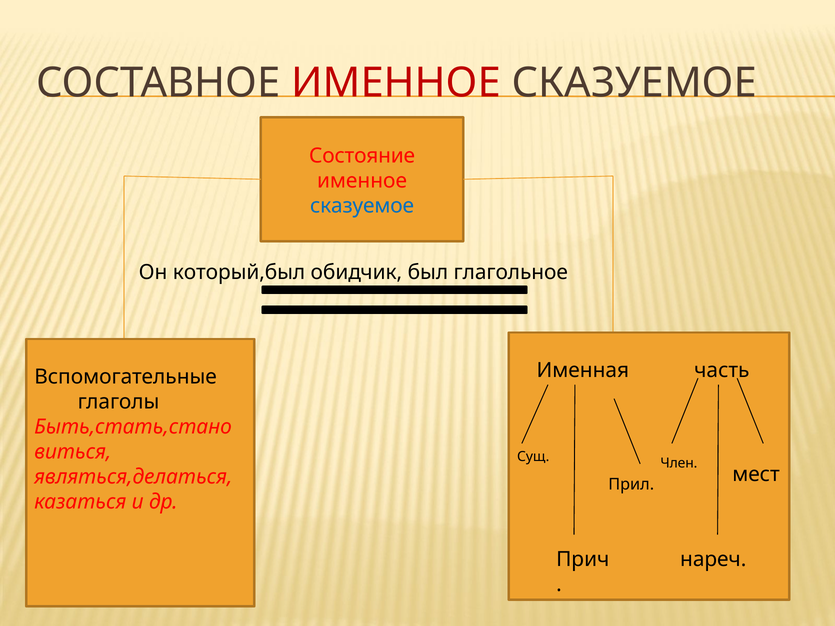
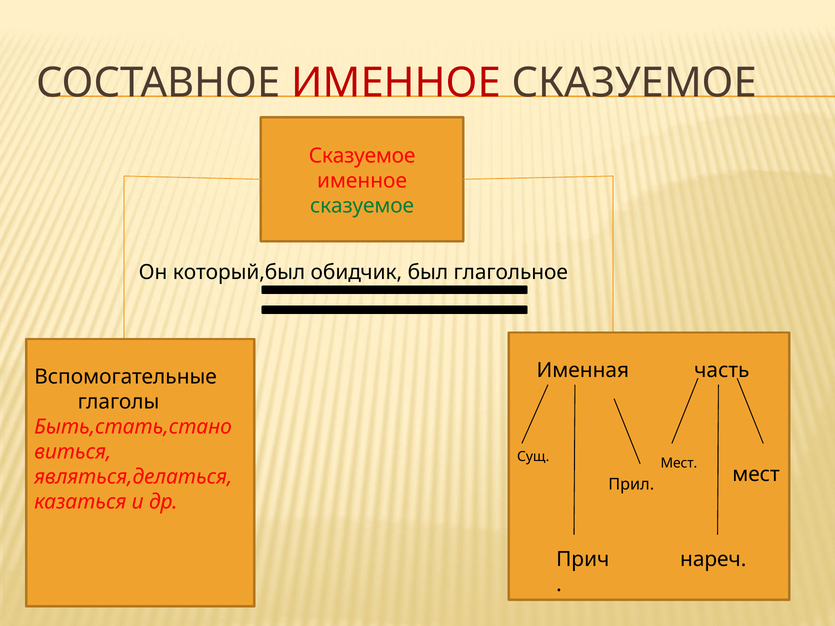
Состояние at (362, 156): Состояние -> Сказуемое
сказуемое at (362, 206) colour: blue -> green
Член at (679, 464): Член -> Мест
